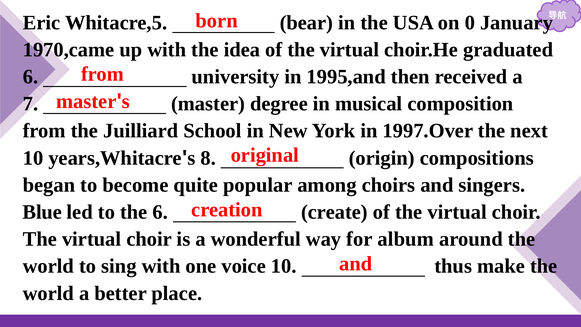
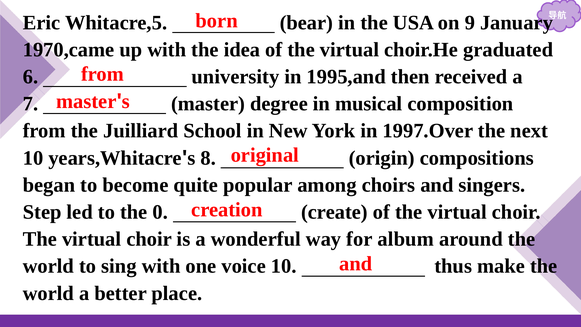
0: 0 -> 9
Blue: Blue -> Step
the 6: 6 -> 0
